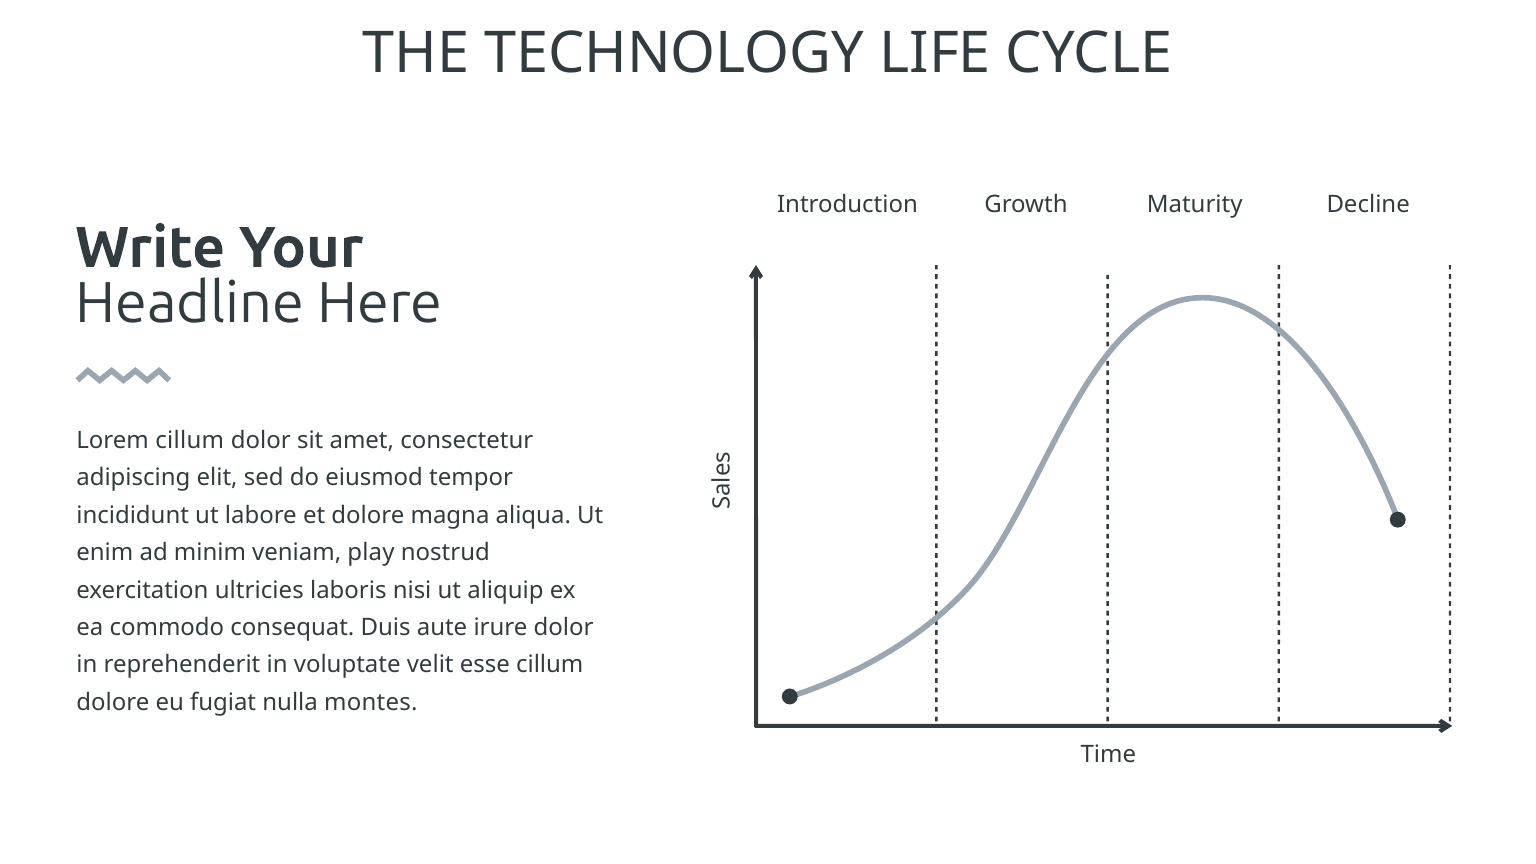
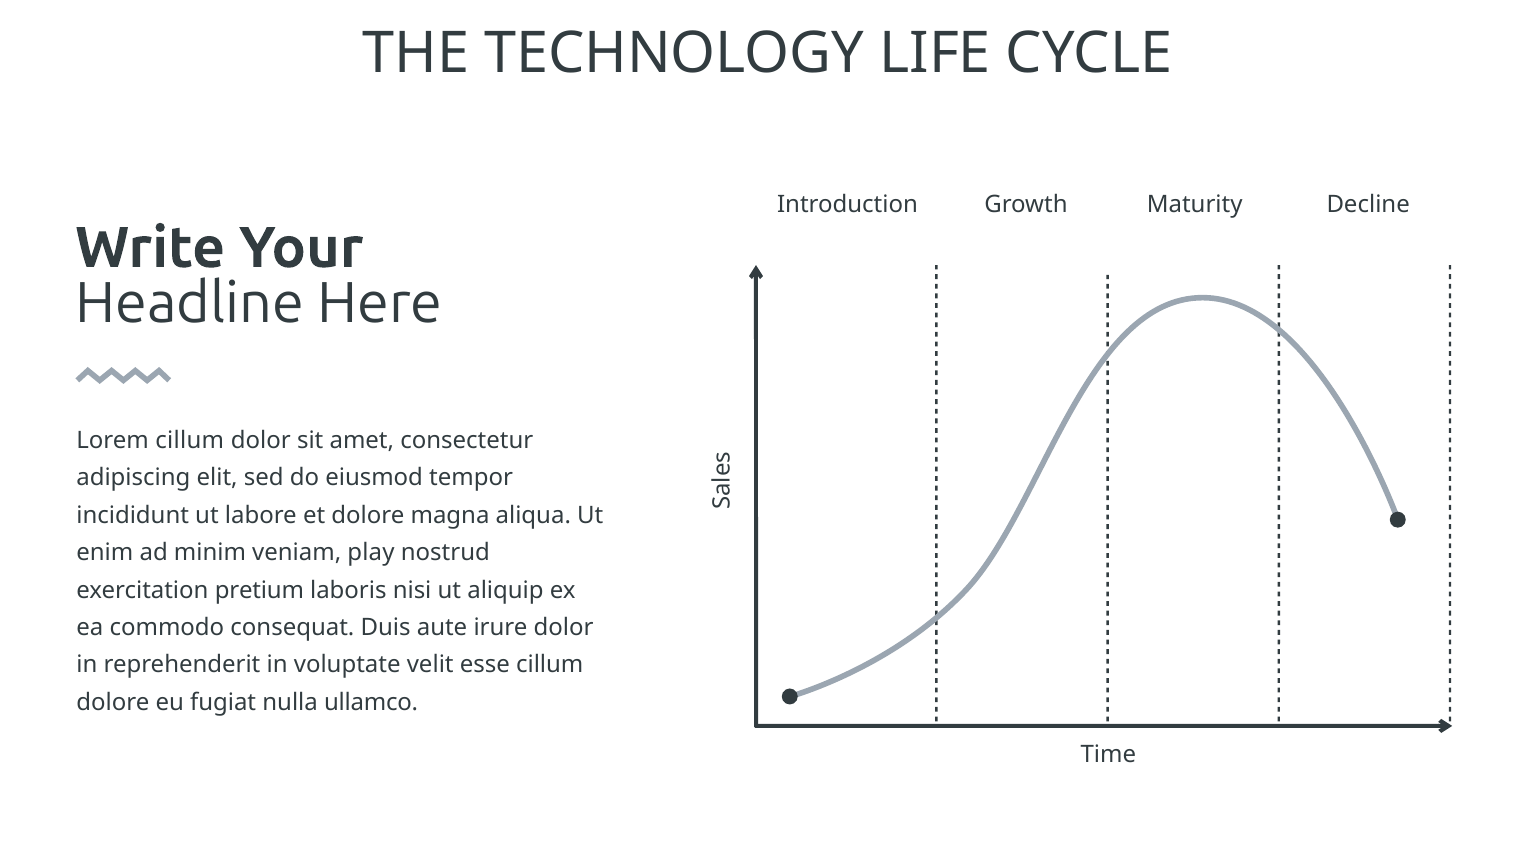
ultricies: ultricies -> pretium
montes: montes -> ullamco
